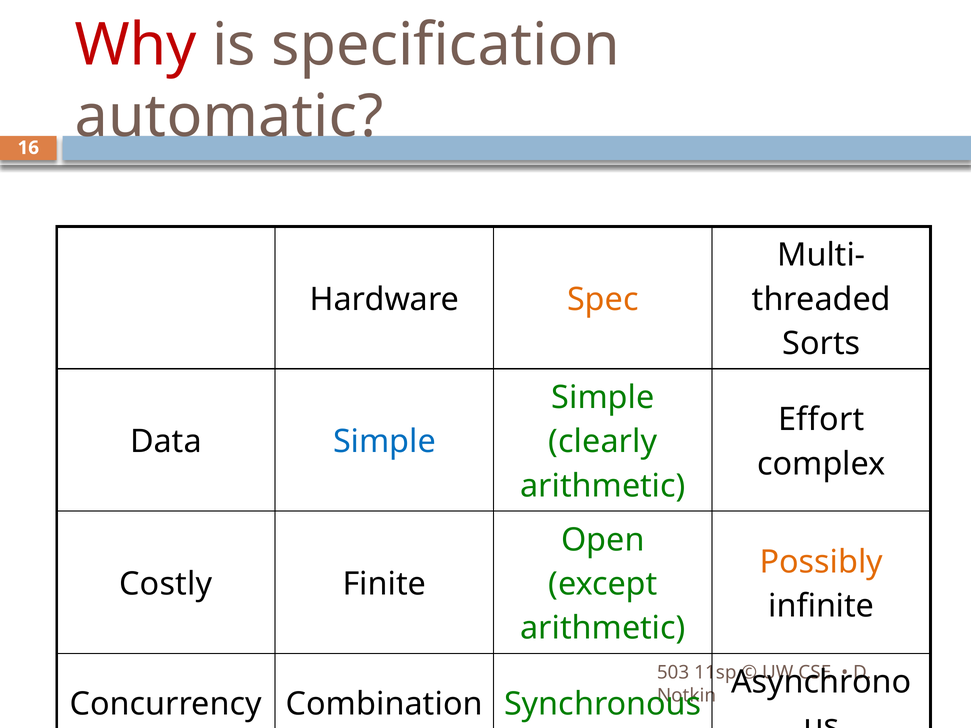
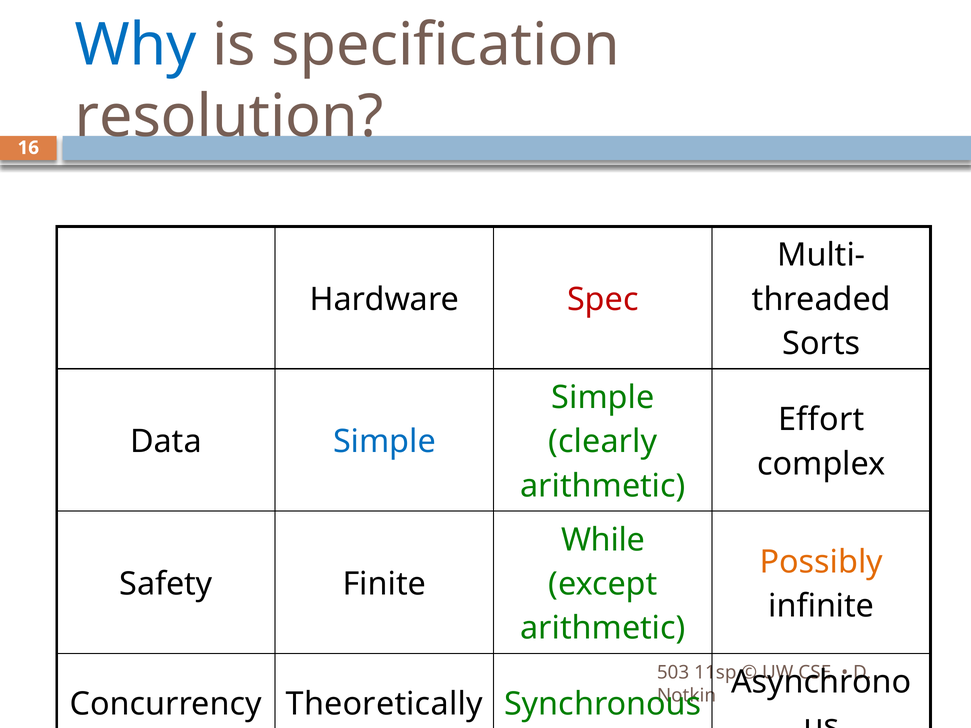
Why colour: red -> blue
automatic: automatic -> resolution
Spec colour: orange -> red
Open: Open -> While
Costly: Costly -> Safety
Combination: Combination -> Theoretically
